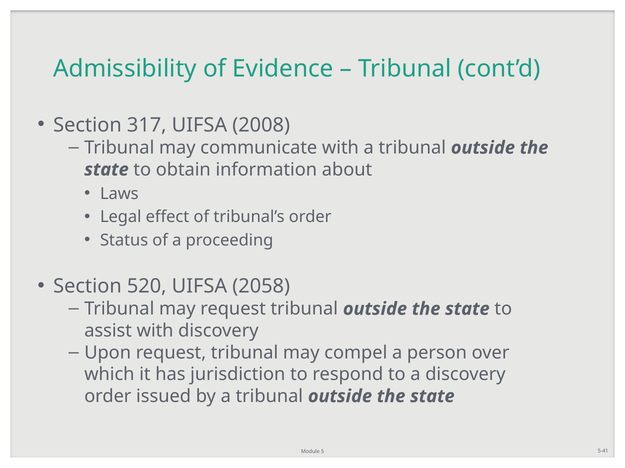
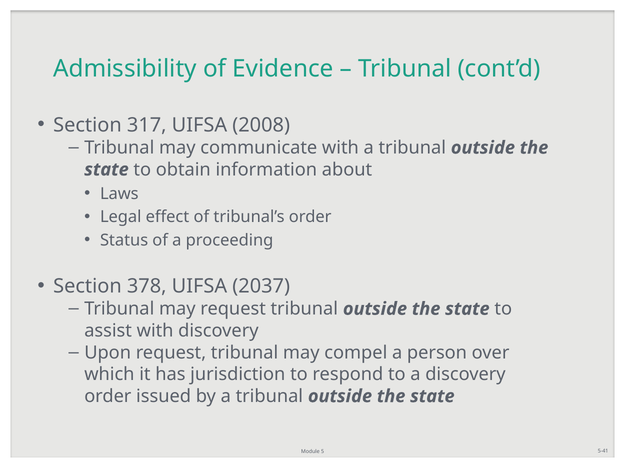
520: 520 -> 378
2058: 2058 -> 2037
